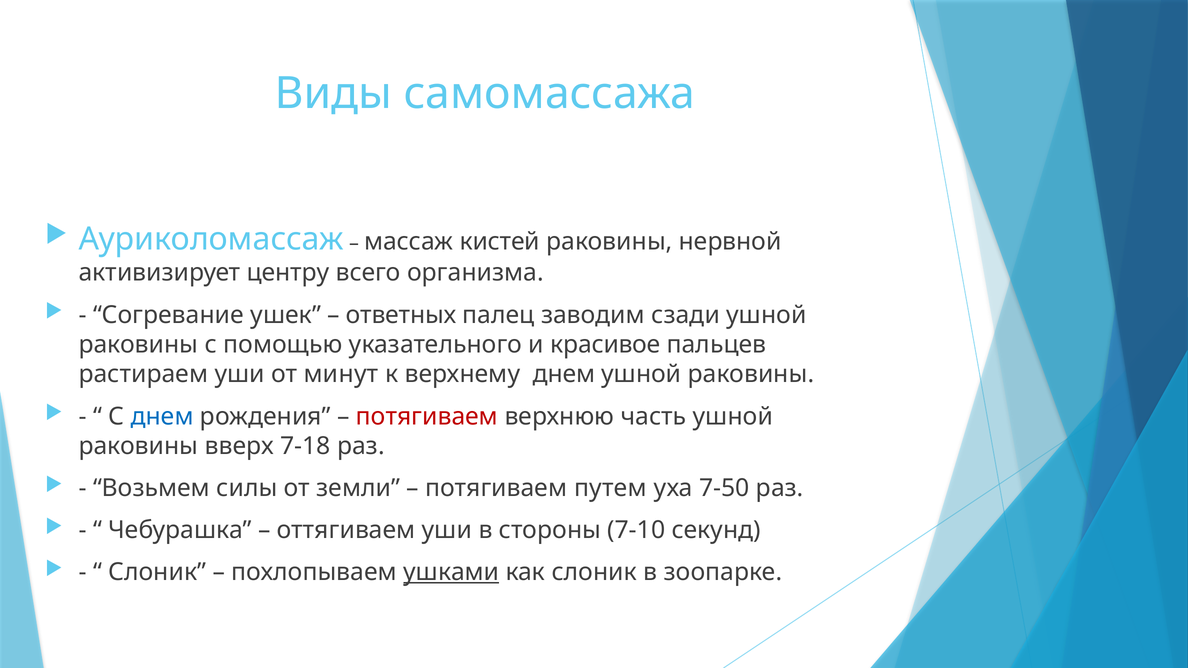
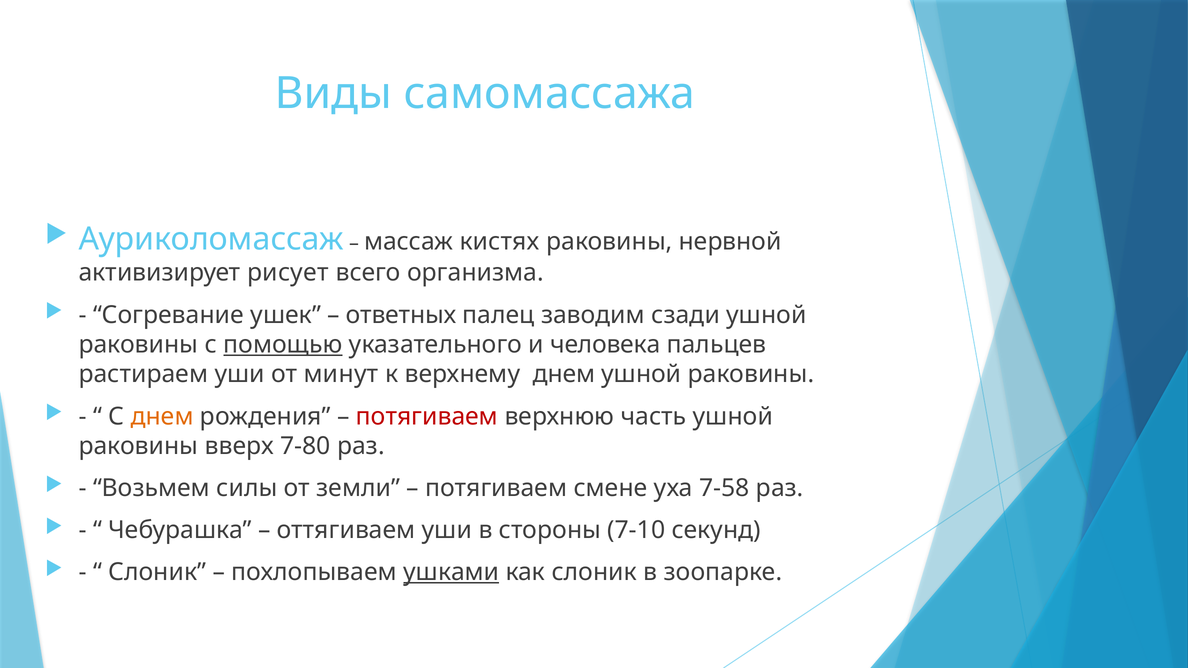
кистей: кистей -> кистях
центру: центру -> рисует
помощью underline: none -> present
красивое: красивое -> человека
днем at (162, 416) colour: blue -> orange
7-18: 7-18 -> 7-80
путем: путем -> смене
7-50: 7-50 -> 7-58
